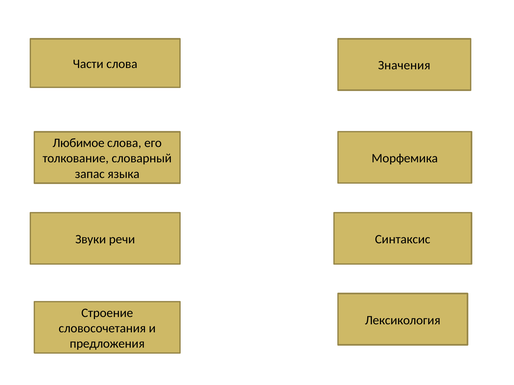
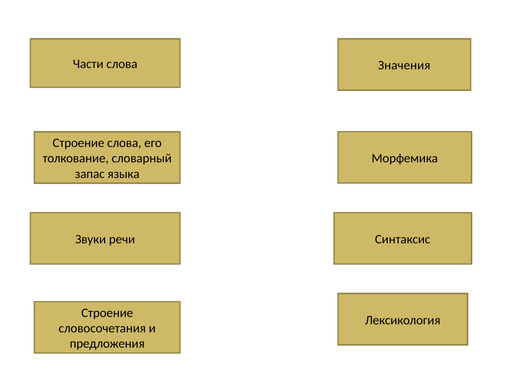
Любимое at (79, 143): Любимое -> Строение
